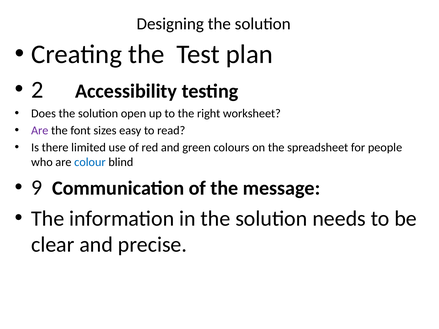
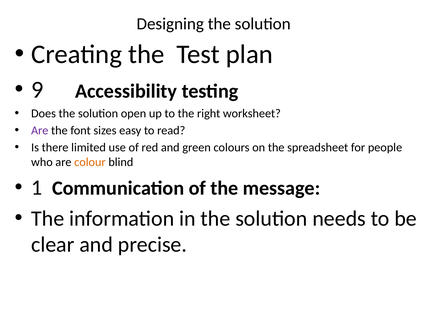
2: 2 -> 9
colour colour: blue -> orange
9: 9 -> 1
